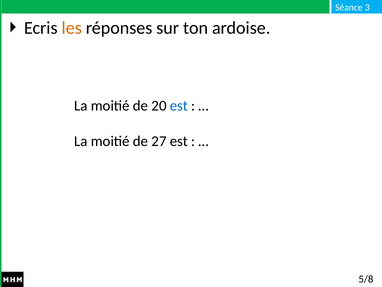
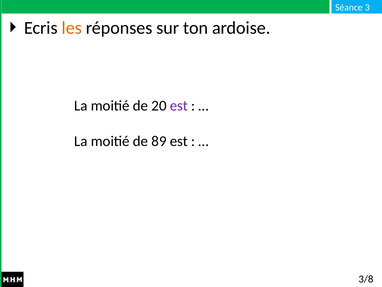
est at (179, 105) colour: blue -> purple
27: 27 -> 89
5/8: 5/8 -> 3/8
